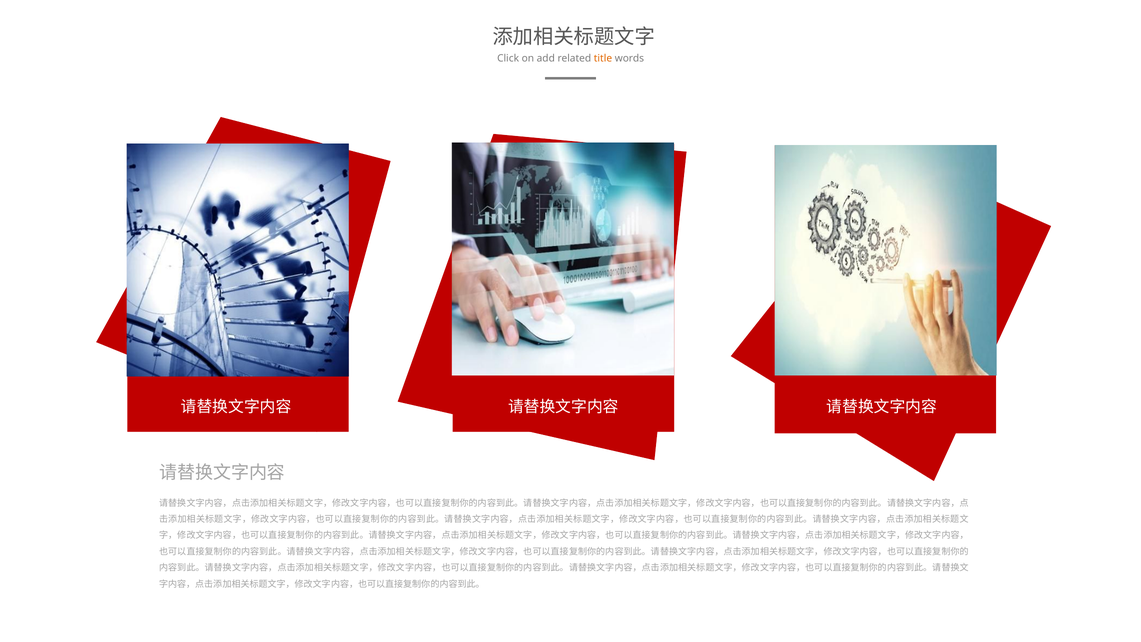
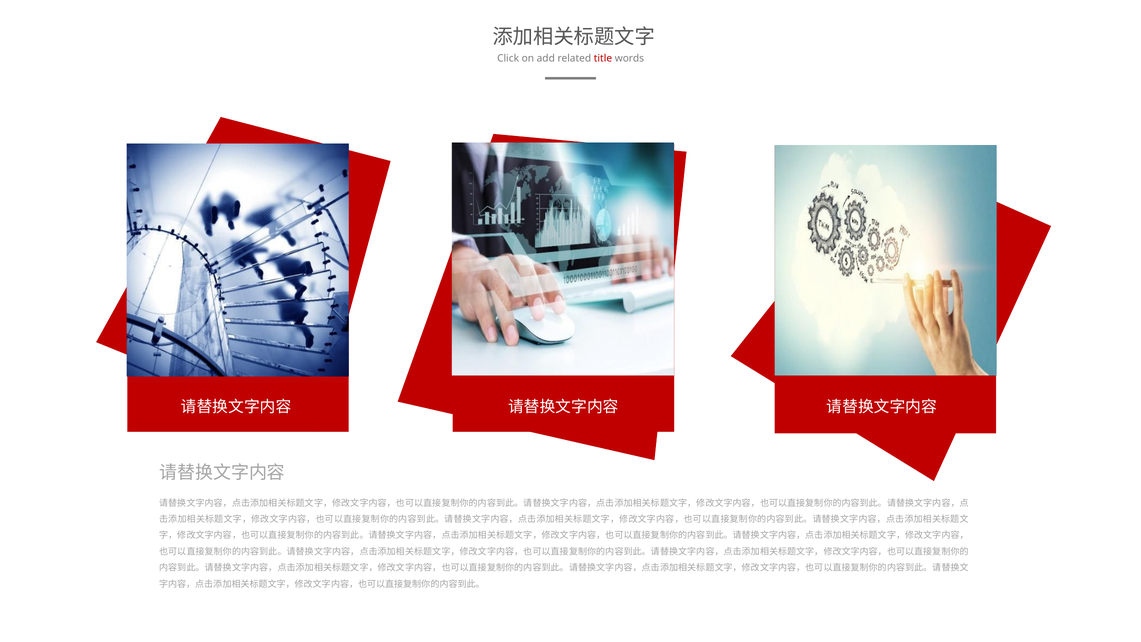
title colour: orange -> red
